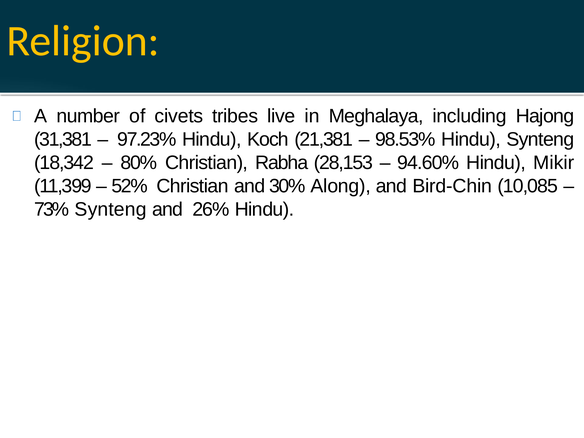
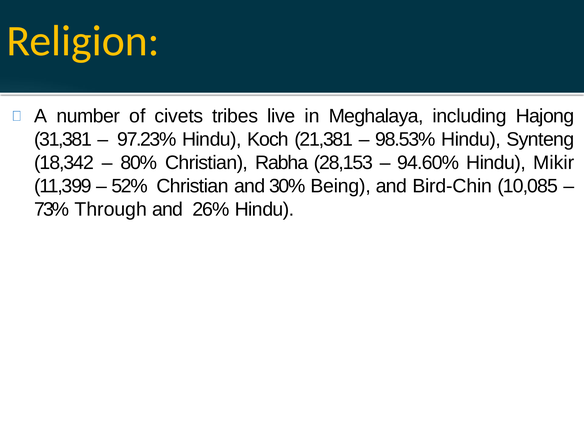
Along: Along -> Being
73% Synteng: Synteng -> Through
